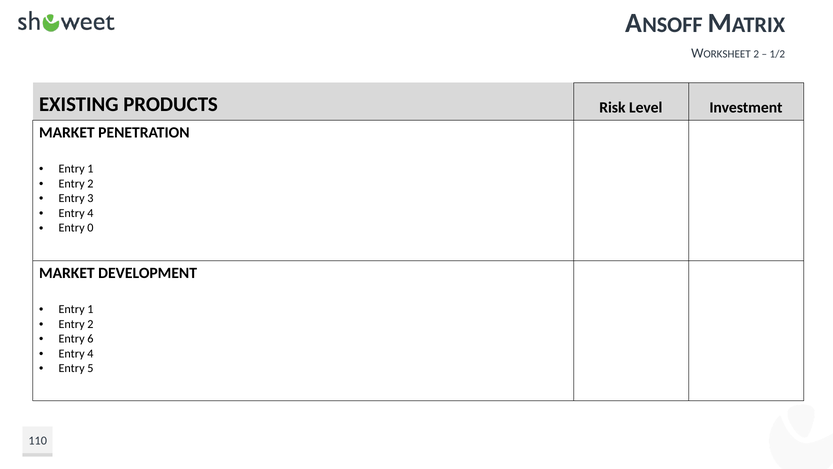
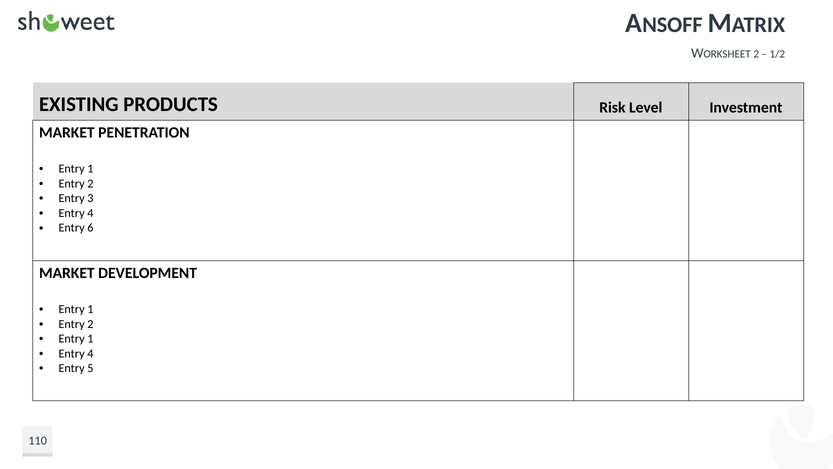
0: 0 -> 6
6 at (90, 338): 6 -> 1
